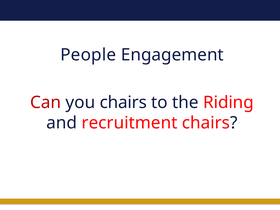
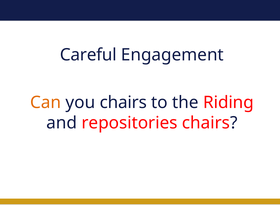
People: People -> Careful
Can colour: red -> orange
recruitment: recruitment -> repositories
